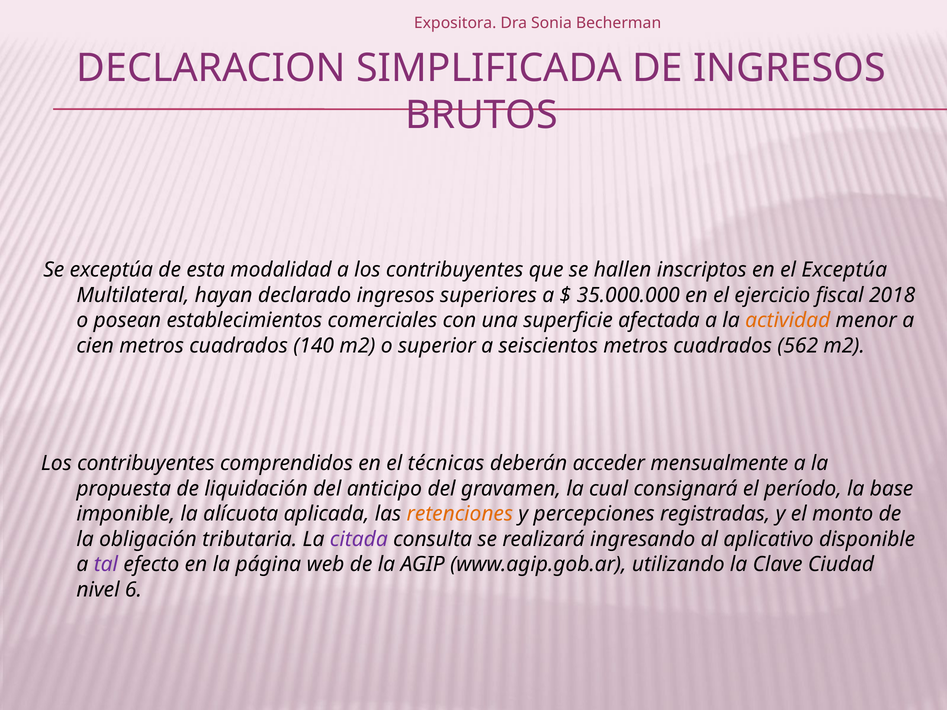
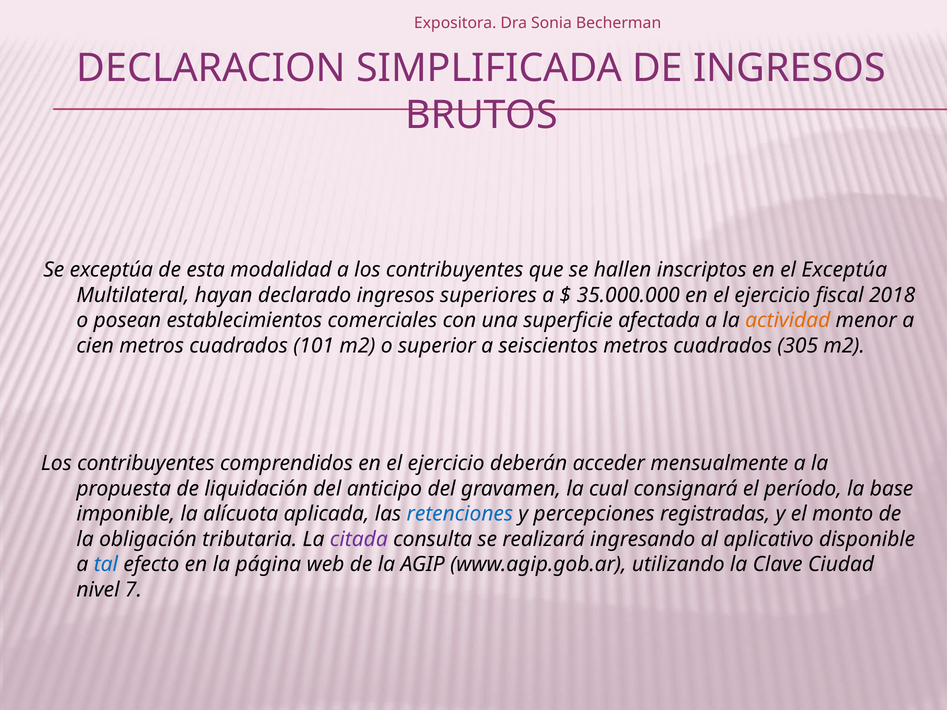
140: 140 -> 101
562: 562 -> 305
comprendidos en el técnicas: técnicas -> ejercicio
retenciones colour: orange -> blue
tal colour: purple -> blue
6: 6 -> 7
